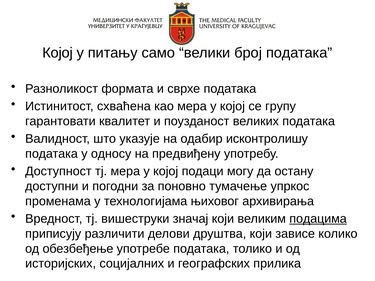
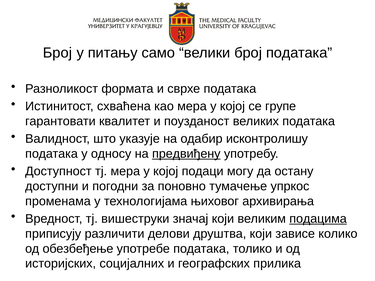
Којој at (58, 53): Којој -> Број
групу: групу -> групе
предвиђену underline: none -> present
